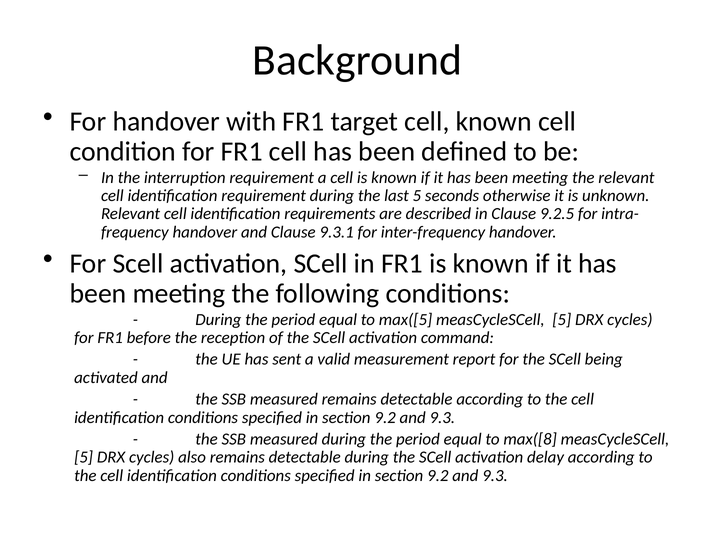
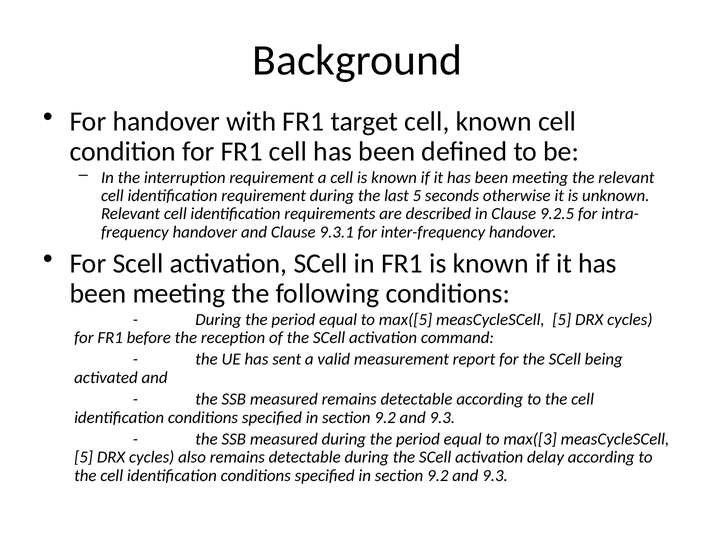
max([8: max([8 -> max([3
